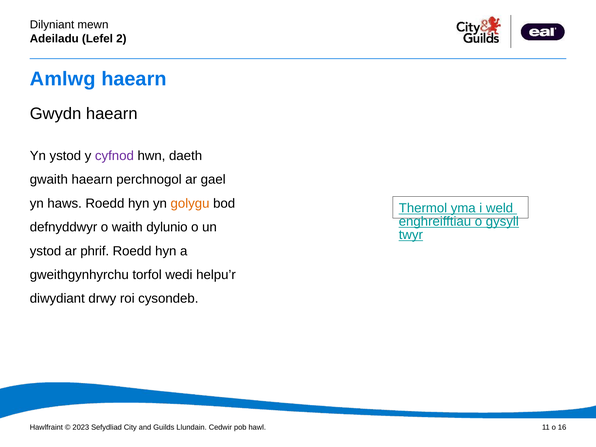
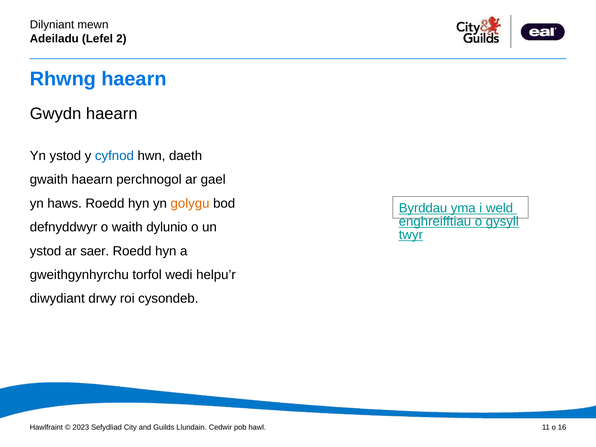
Amlwg: Amlwg -> Rhwng
cyfnod colour: purple -> blue
Thermol: Thermol -> Byrddau
phrif: phrif -> saer
